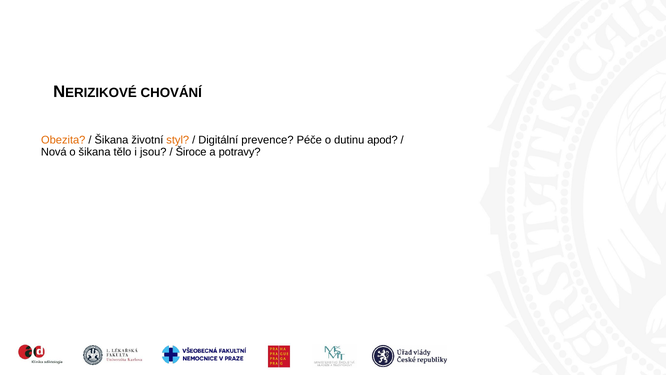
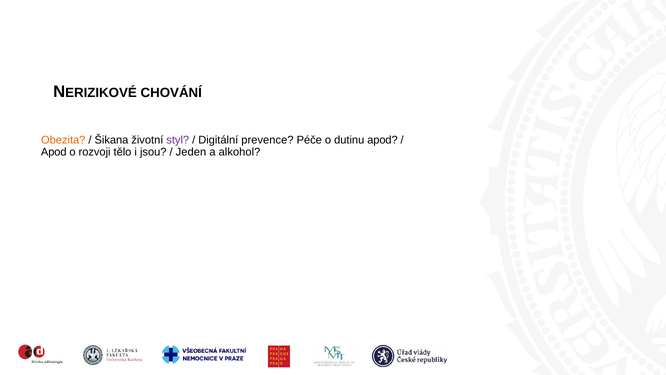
styl colour: orange -> purple
Nová at (54, 152): Nová -> Apod
o šikana: šikana -> rozvoji
Široce: Široce -> Jeden
potravy: potravy -> alkohol
